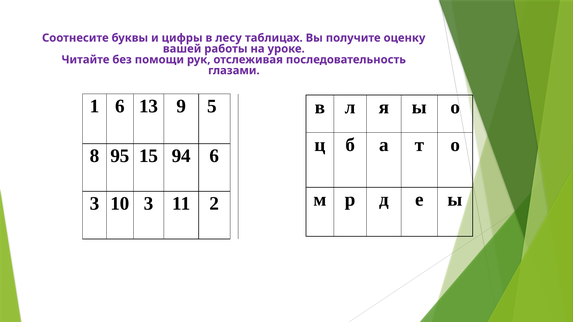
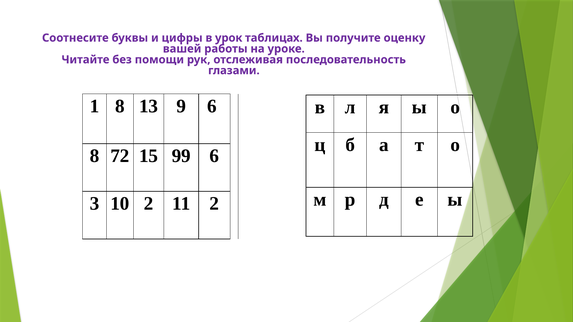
лесу: лесу -> урок
1 6: 6 -> 8
9 5: 5 -> 6
95: 95 -> 72
94: 94 -> 99
10 3: 3 -> 2
